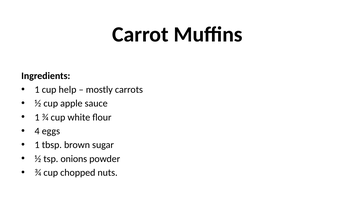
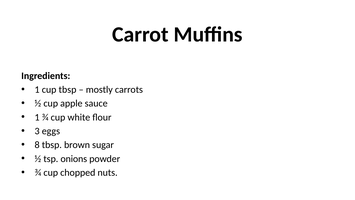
cup help: help -> tbsp
4: 4 -> 3
1 at (37, 145): 1 -> 8
